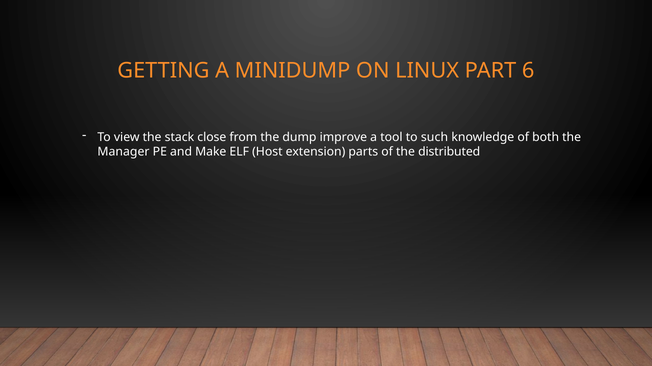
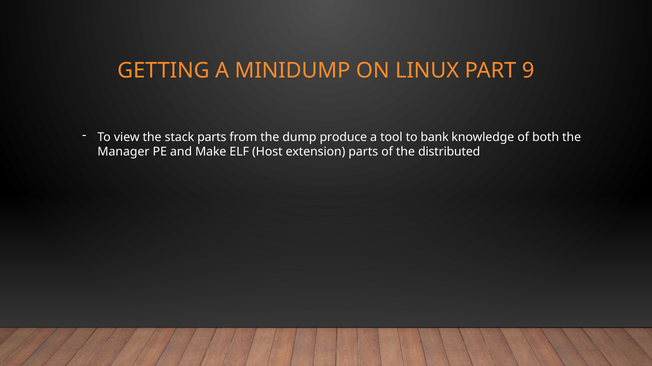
6: 6 -> 9
stack close: close -> parts
improve: improve -> produce
such: such -> bank
